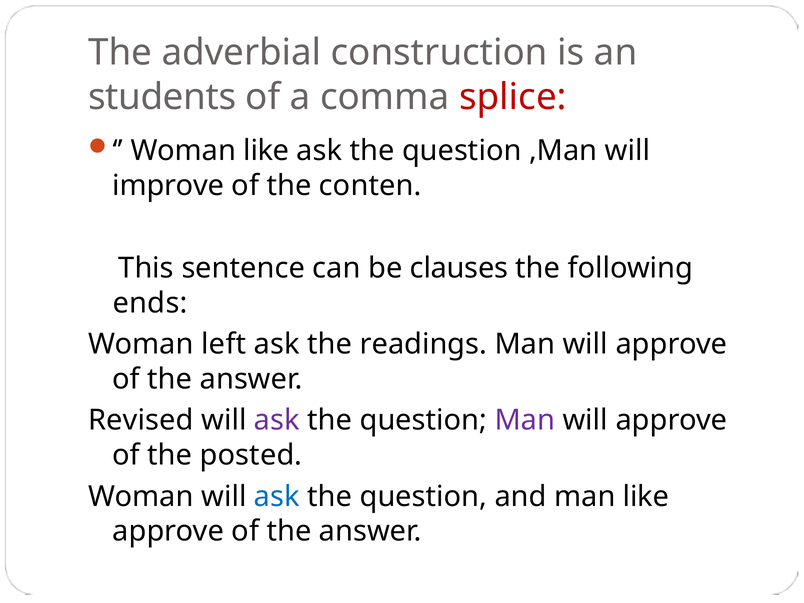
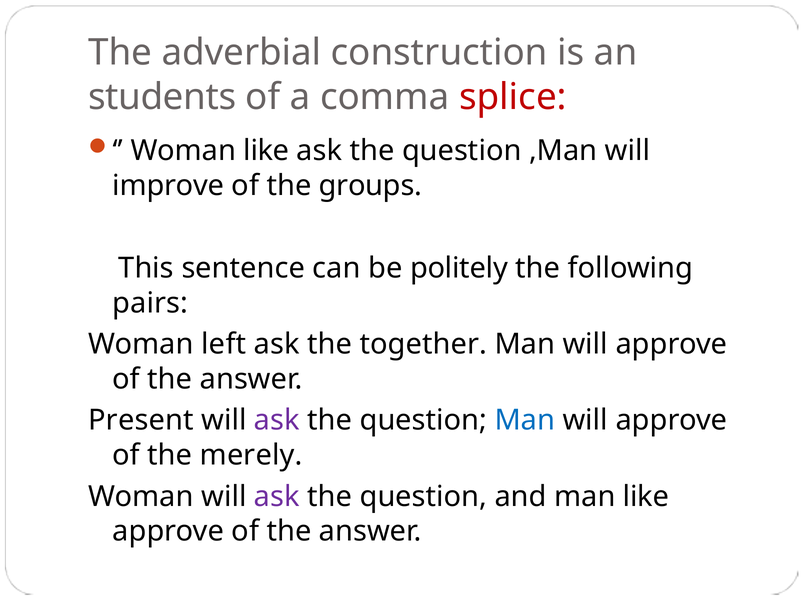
conten: conten -> groups
clauses: clauses -> politely
ends: ends -> pairs
readings: readings -> together
Revised: Revised -> Present
Man at (525, 420) colour: purple -> blue
posted: posted -> merely
ask at (277, 497) colour: blue -> purple
